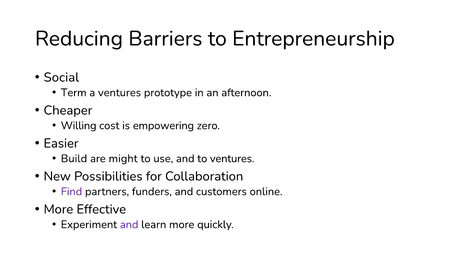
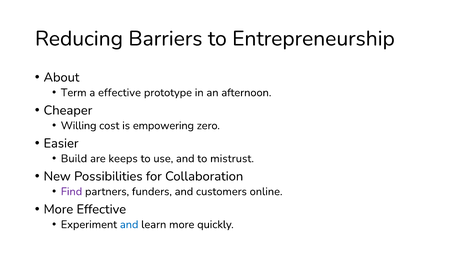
Social: Social -> About
a ventures: ventures -> effective
might: might -> keeps
to ventures: ventures -> mistrust
and at (129, 225) colour: purple -> blue
